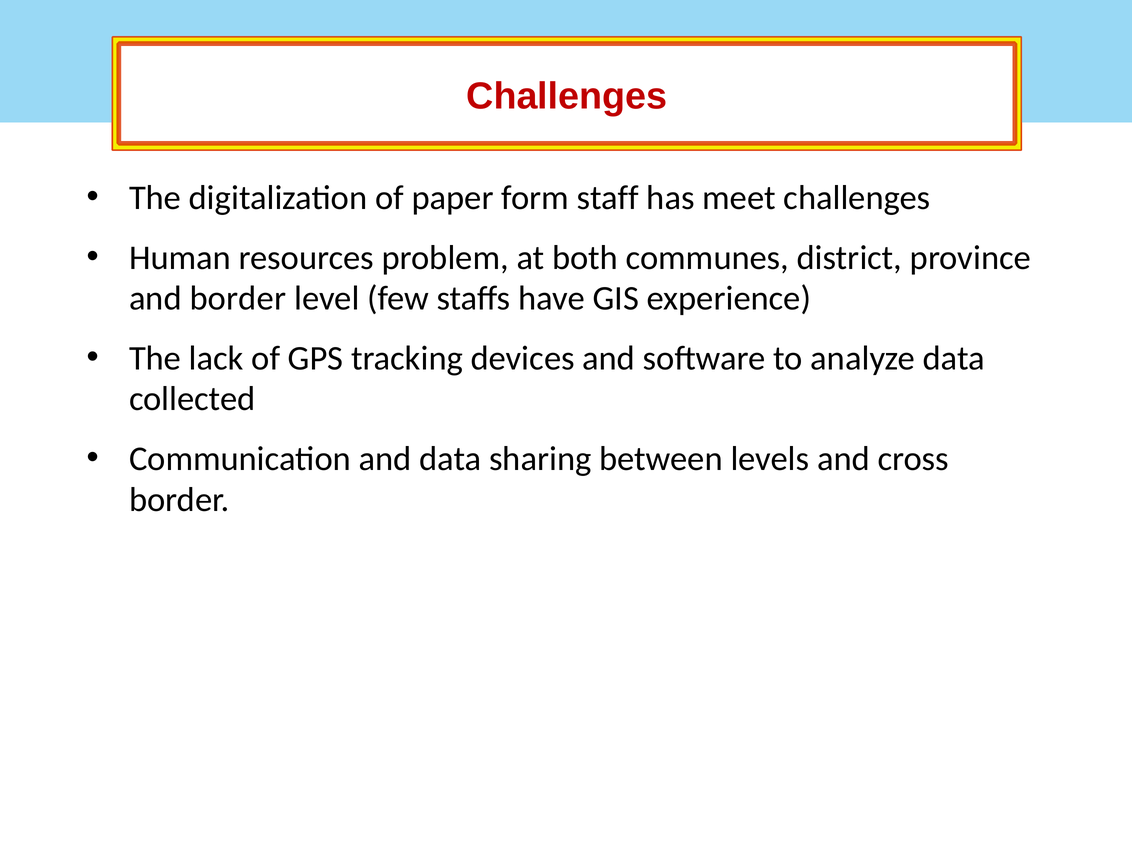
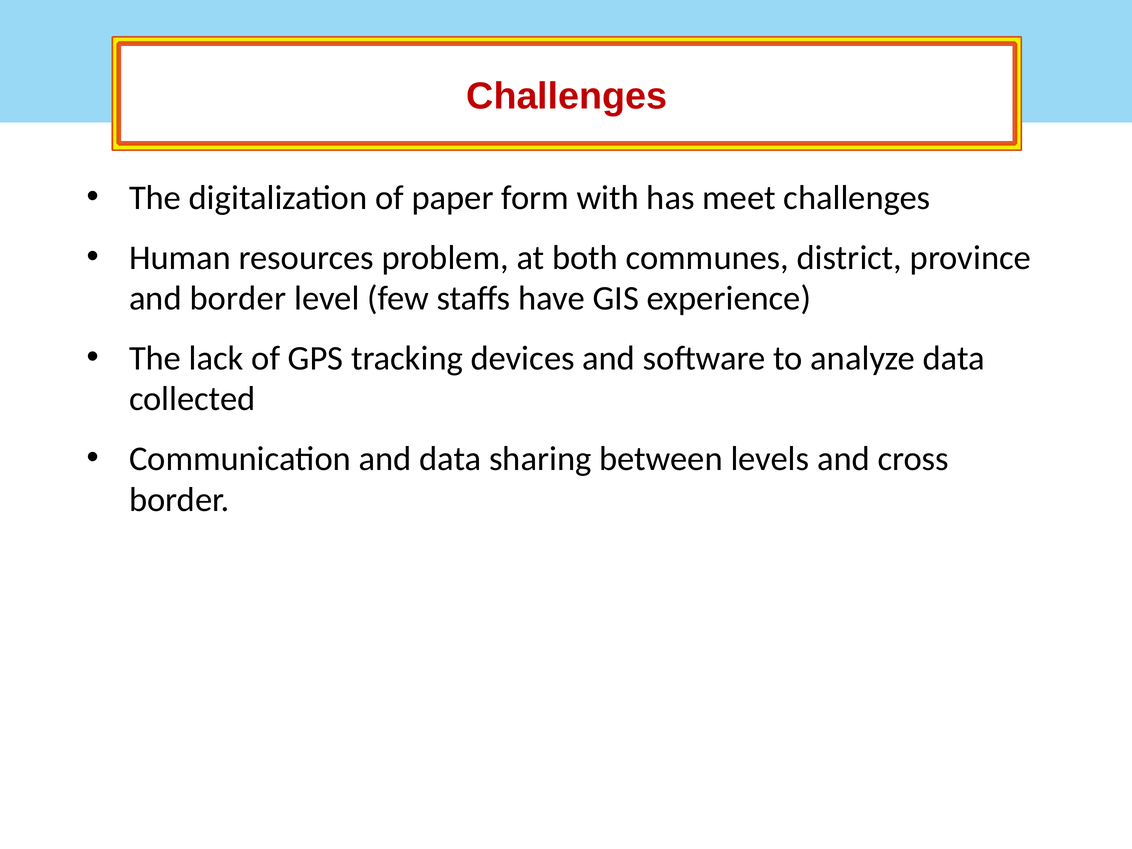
staff: staff -> with
